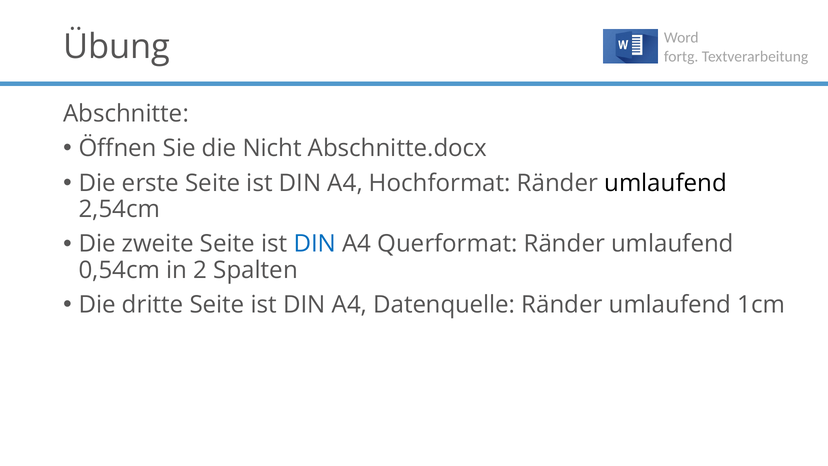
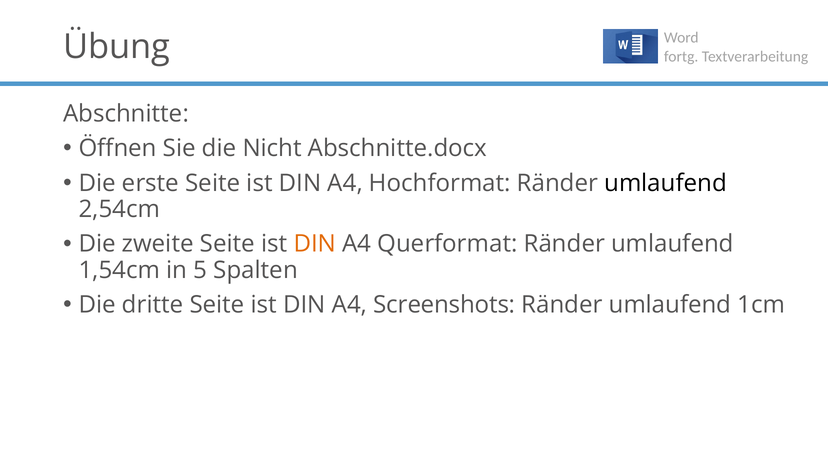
DIN at (315, 244) colour: blue -> orange
0,54cm: 0,54cm -> 1,54cm
2: 2 -> 5
Datenquelle: Datenquelle -> Screenshots
